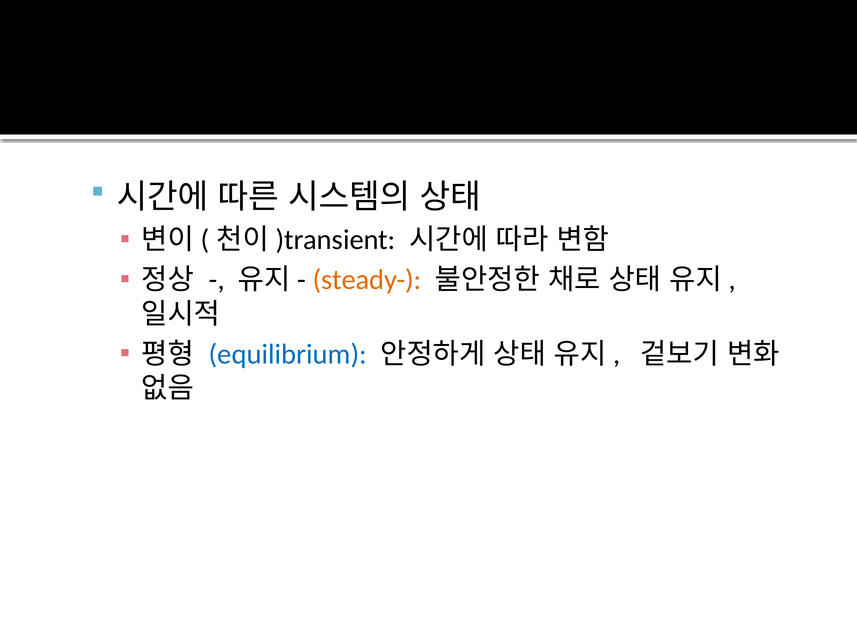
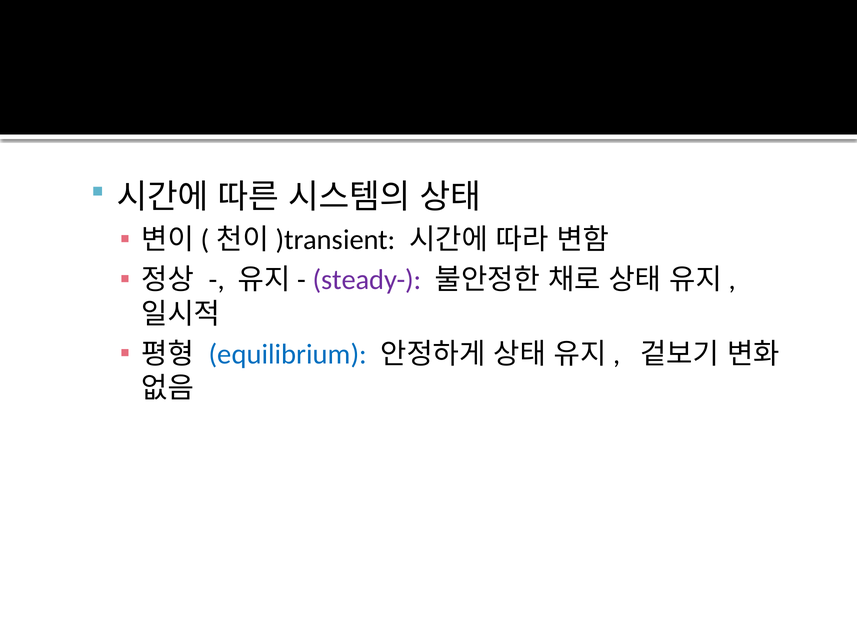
steady- colour: orange -> purple
